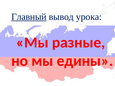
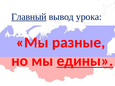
едины underline: none -> present
